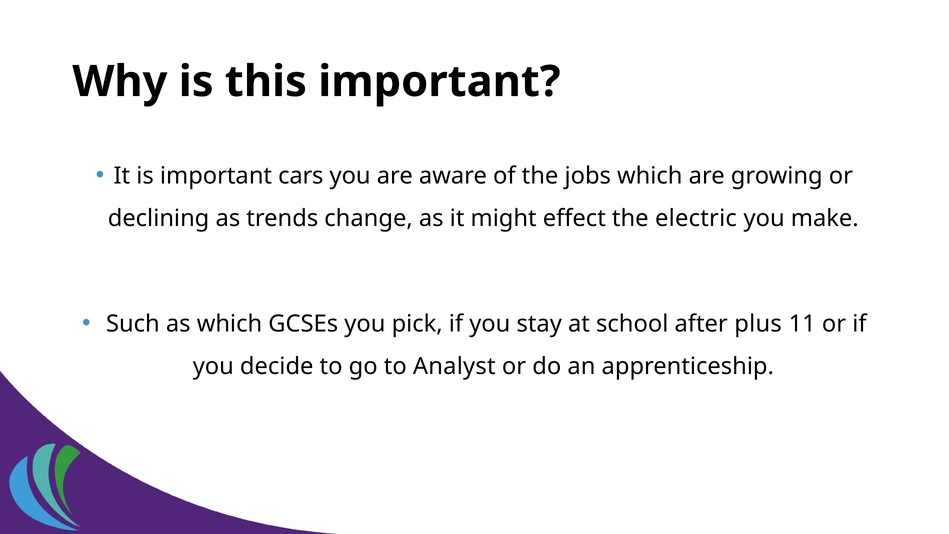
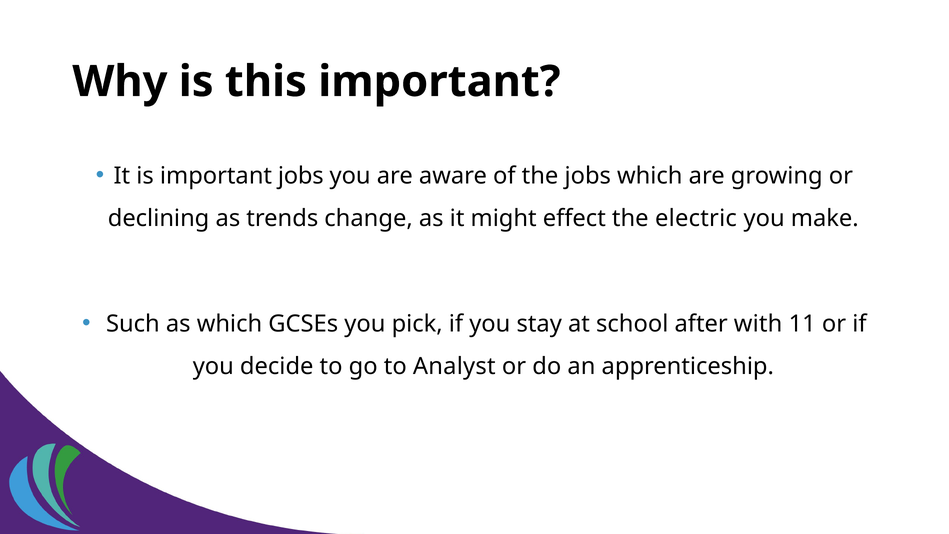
important cars: cars -> jobs
plus: plus -> with
